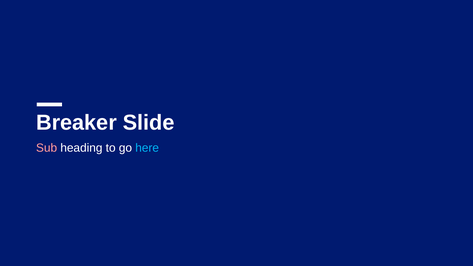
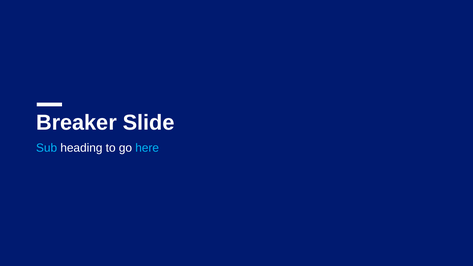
Sub colour: pink -> light blue
